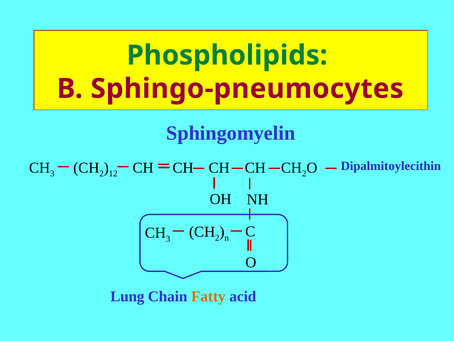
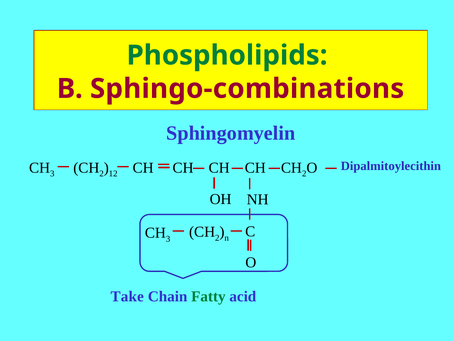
Sphingo-pneumocytes: Sphingo-pneumocytes -> Sphingo-combinations
Lung: Lung -> Take
Fatty colour: orange -> green
